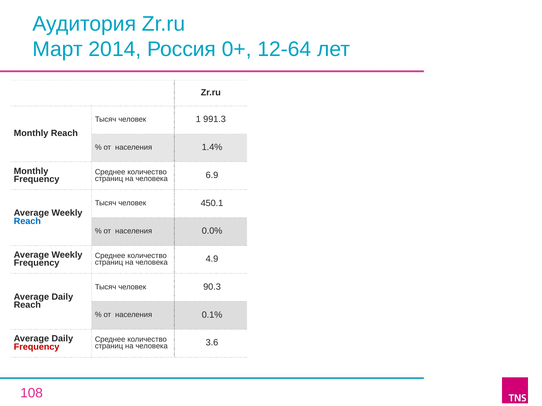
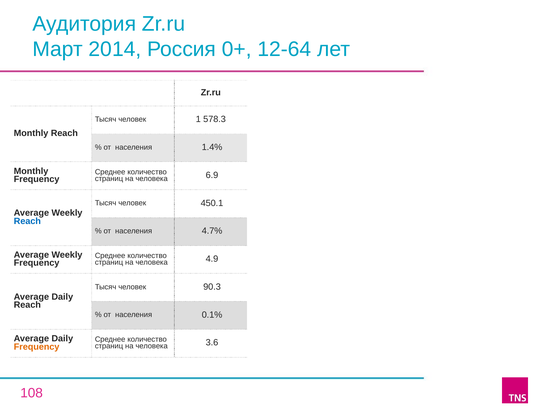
991.3: 991.3 -> 578.3
0.0%: 0.0% -> 4.7%
Frequency at (37, 347) colour: red -> orange
